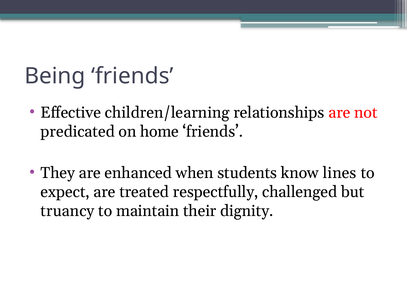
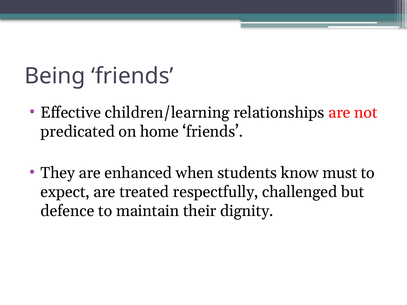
lines: lines -> must
truancy: truancy -> defence
